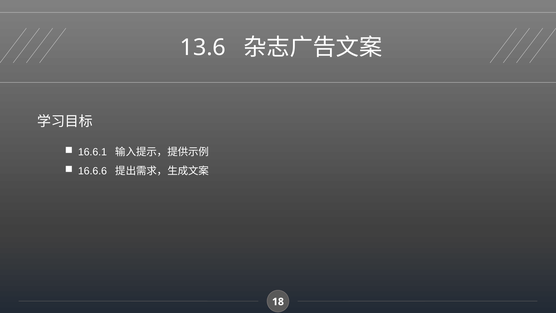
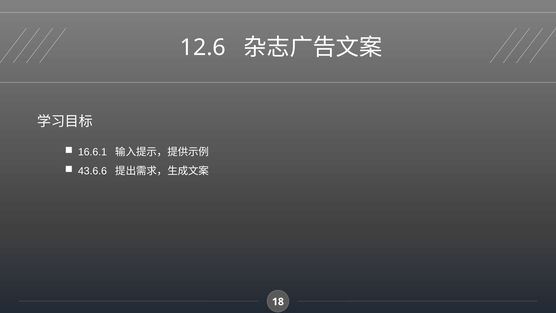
13.6: 13.6 -> 12.6
16.6.6: 16.6.6 -> 43.6.6
